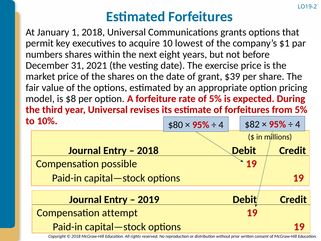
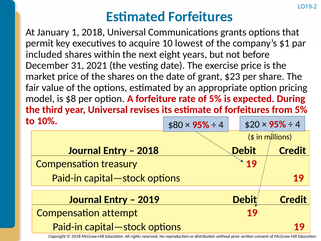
numbers: numbers -> included
$39: $39 -> $23
$82: $82 -> $20
possible: possible -> treasury
